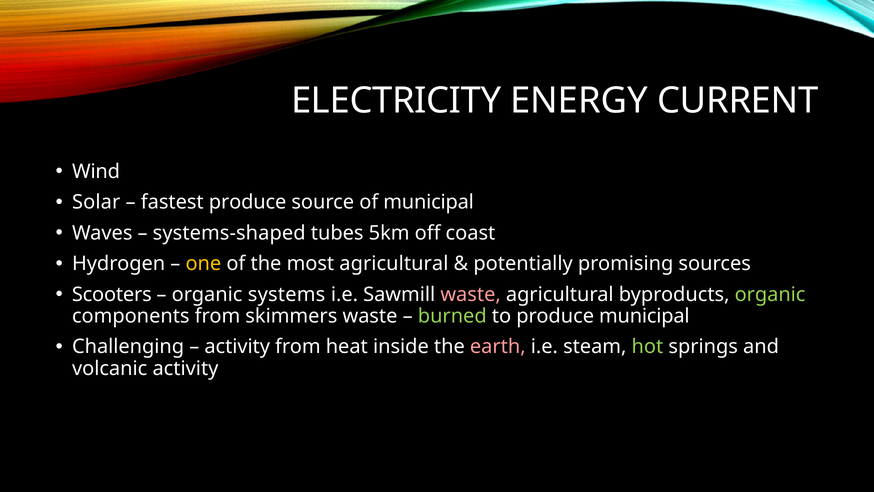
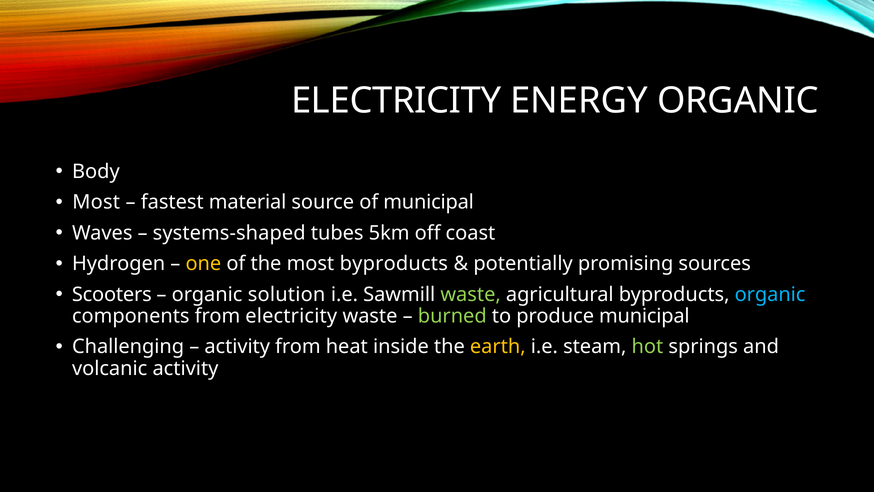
ENERGY CURRENT: CURRENT -> ORGANIC
Wind: Wind -> Body
Solar at (96, 202): Solar -> Most
fastest produce: produce -> material
most agricultural: agricultural -> byproducts
systems: systems -> solution
waste at (471, 294) colour: pink -> light green
organic at (770, 294) colour: light green -> light blue
from skimmers: skimmers -> electricity
earth colour: pink -> yellow
